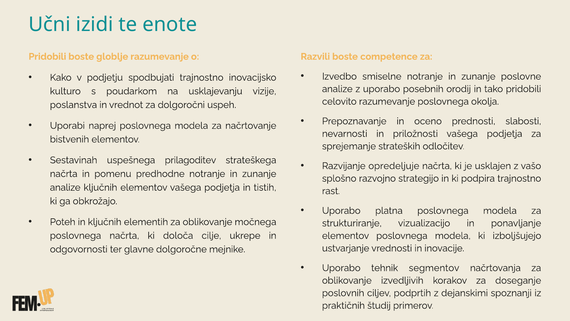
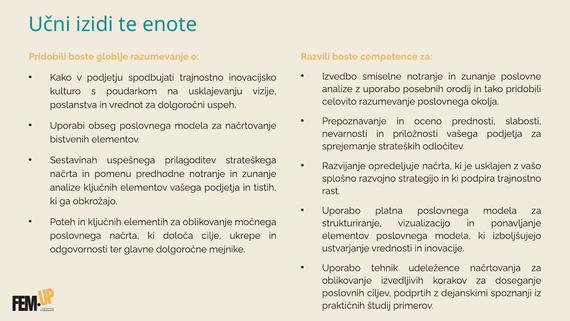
naprej: naprej -> obseg
segmentov: segmentov -> udeležence
